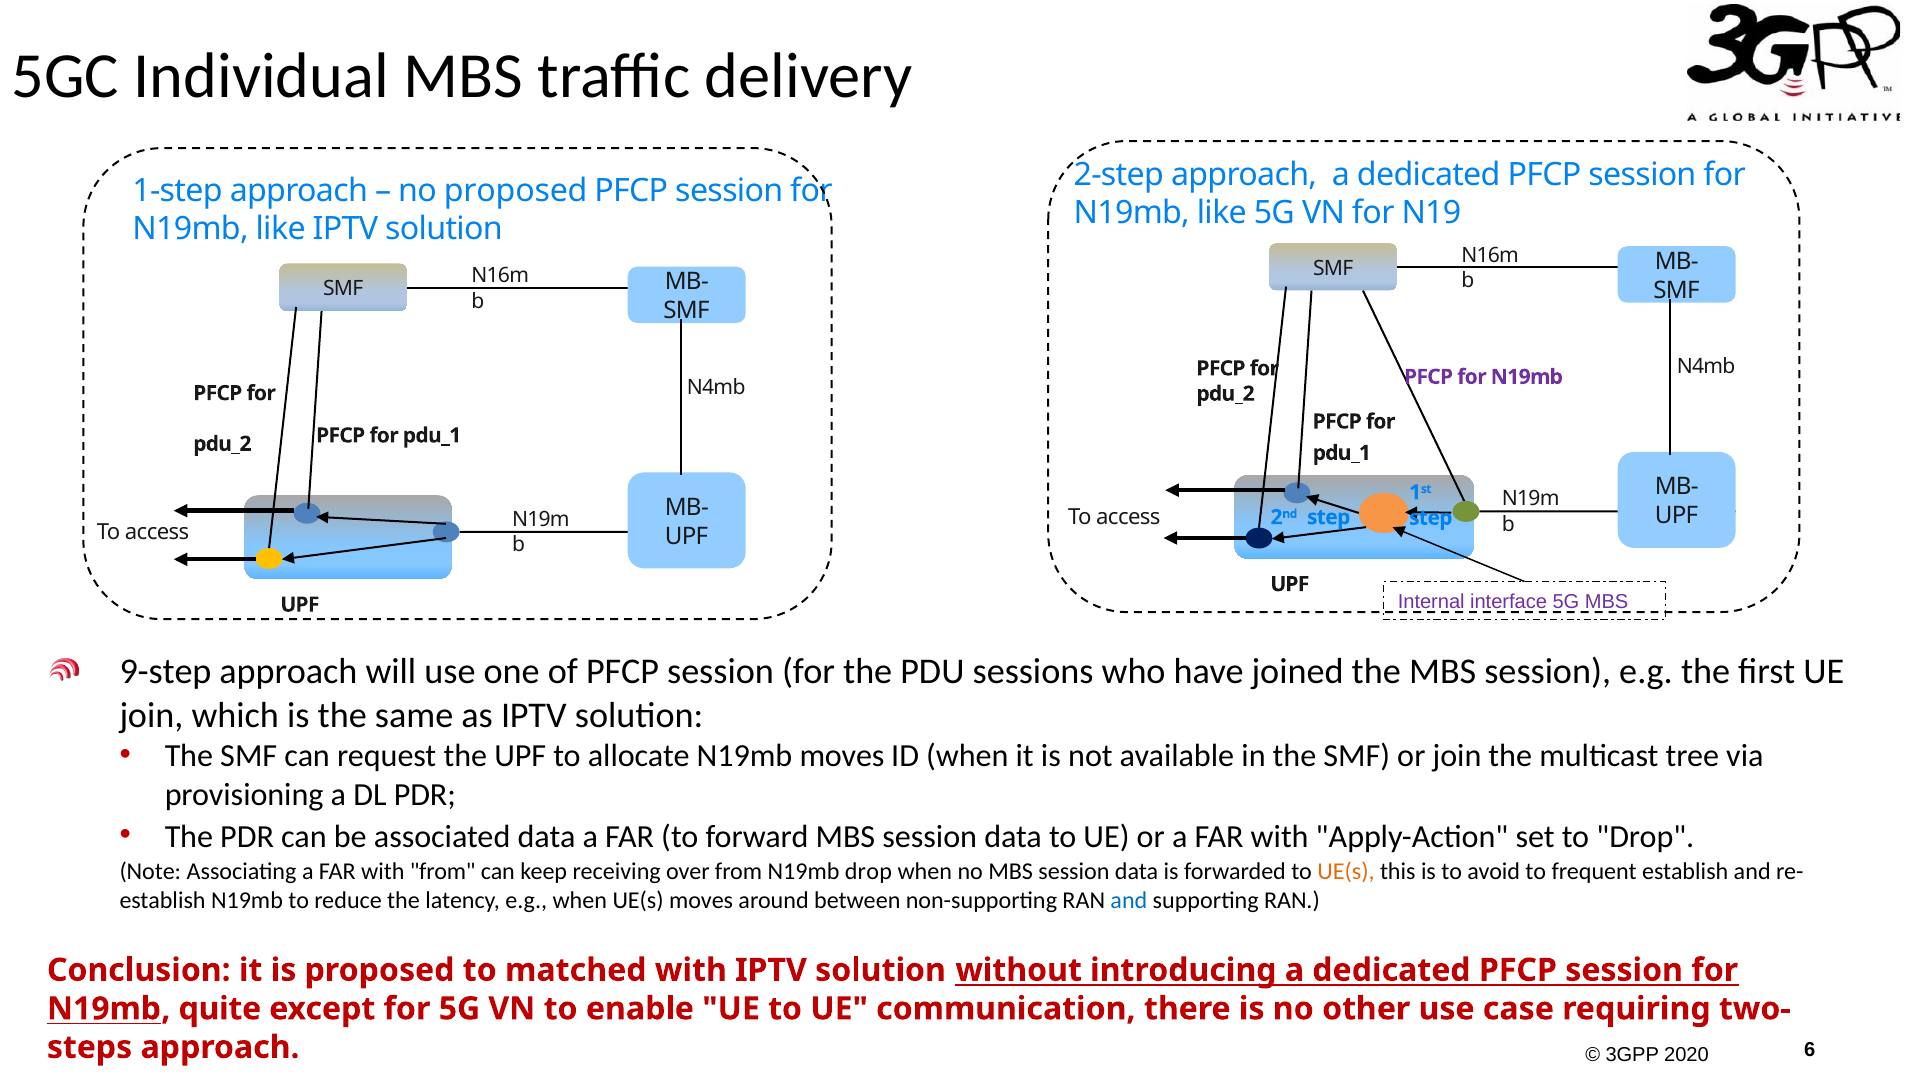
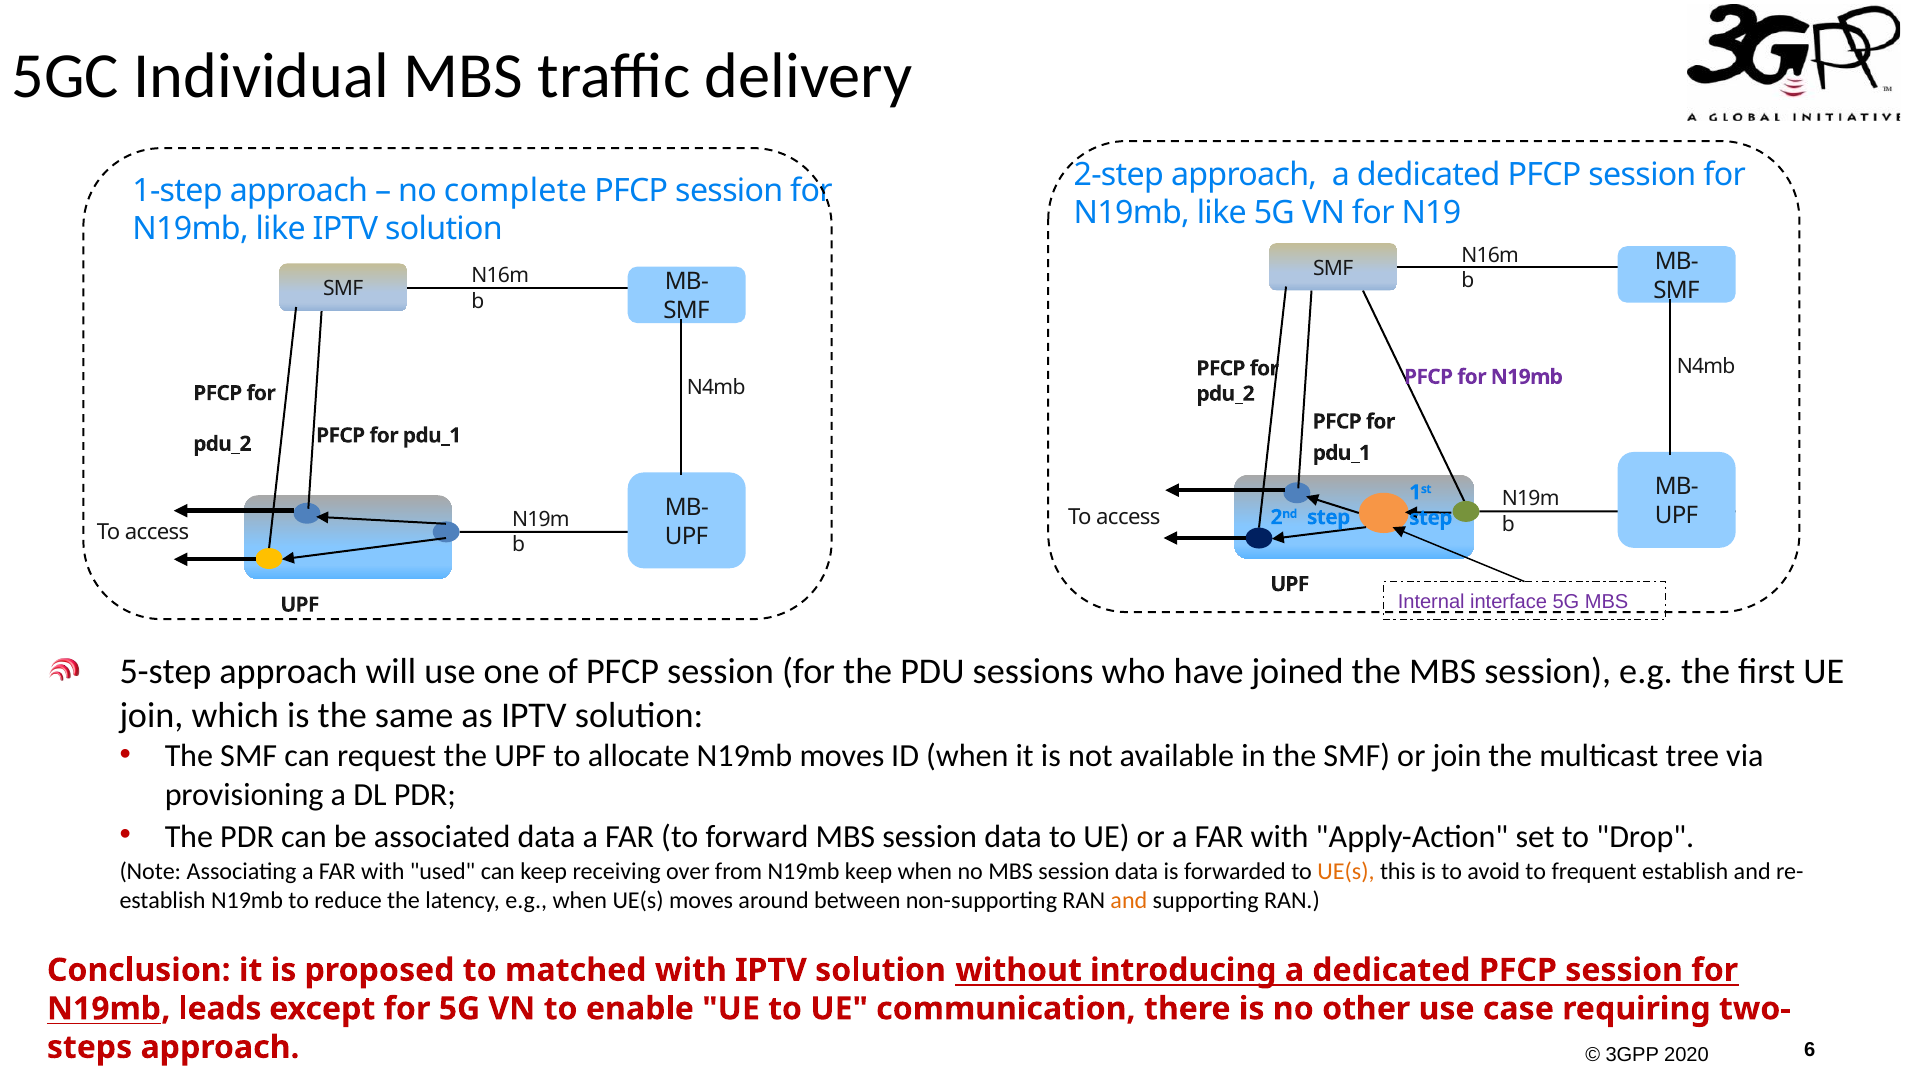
no proposed: proposed -> complete
9-step: 9-step -> 5-step
with from: from -> used
N19mb drop: drop -> keep
and at (1129, 900) colour: blue -> orange
quite: quite -> leads
